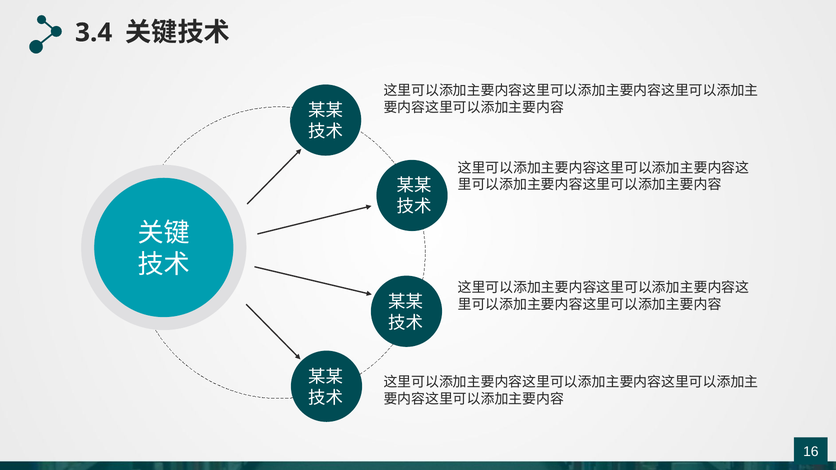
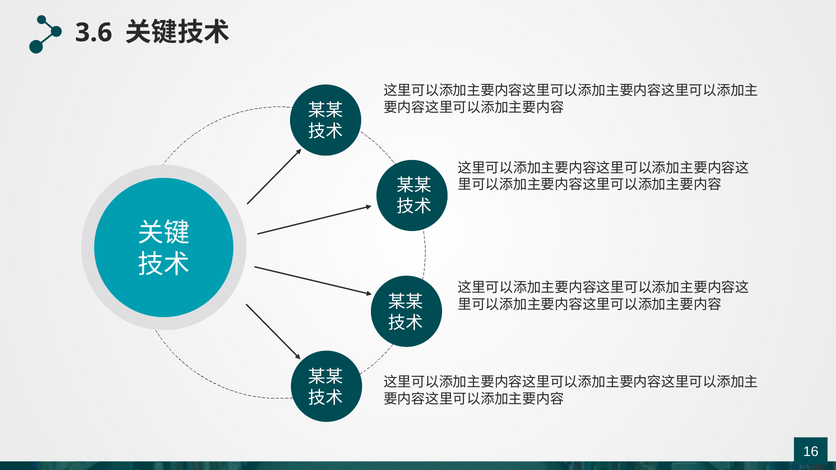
3.4: 3.4 -> 3.6
